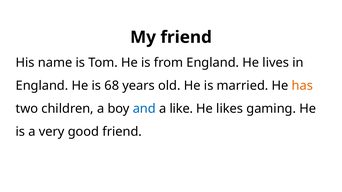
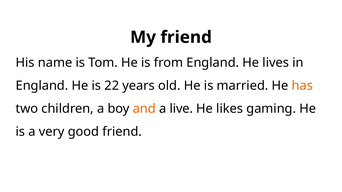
68: 68 -> 22
and colour: blue -> orange
like: like -> live
